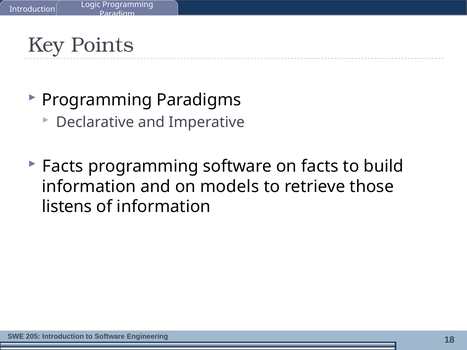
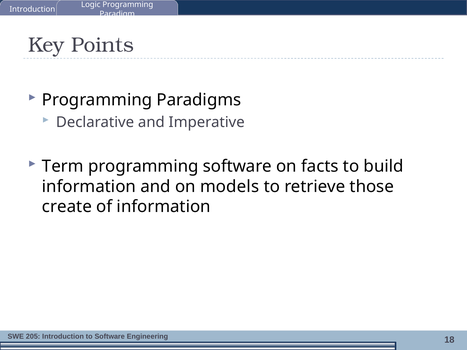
Facts at (63, 166): Facts -> Term
listens: listens -> create
